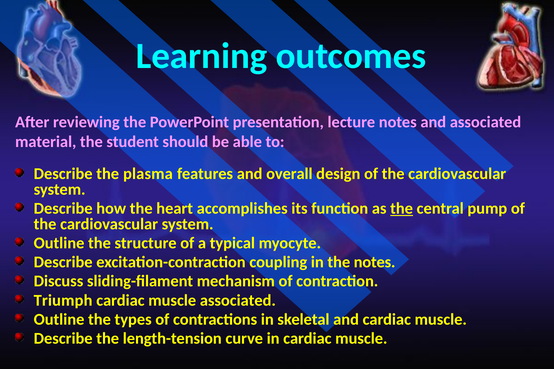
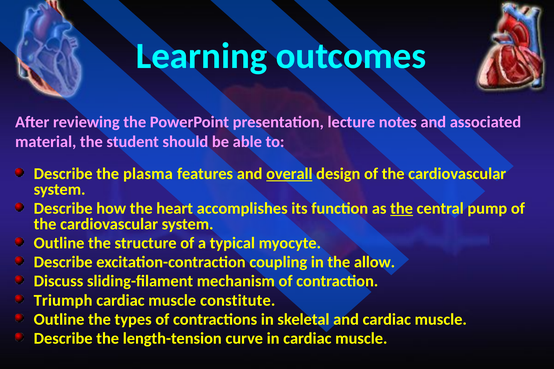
overall underline: none -> present
the notes: notes -> allow
muscle associated: associated -> constitute
